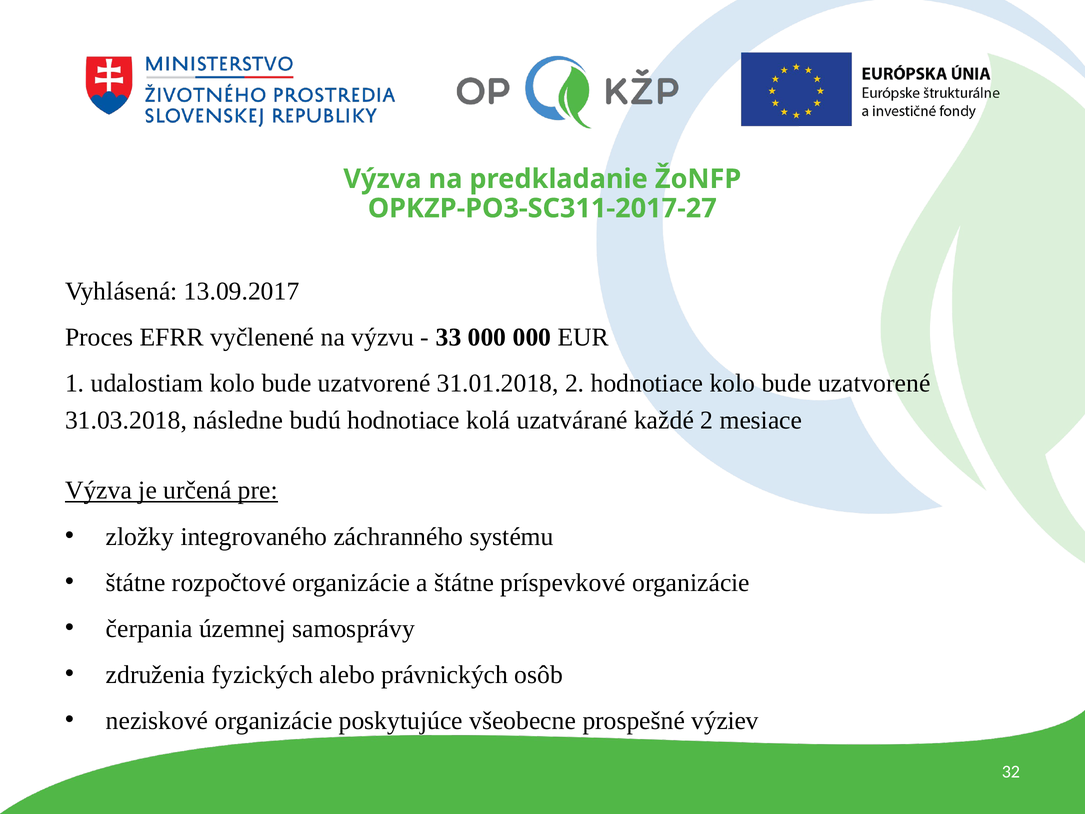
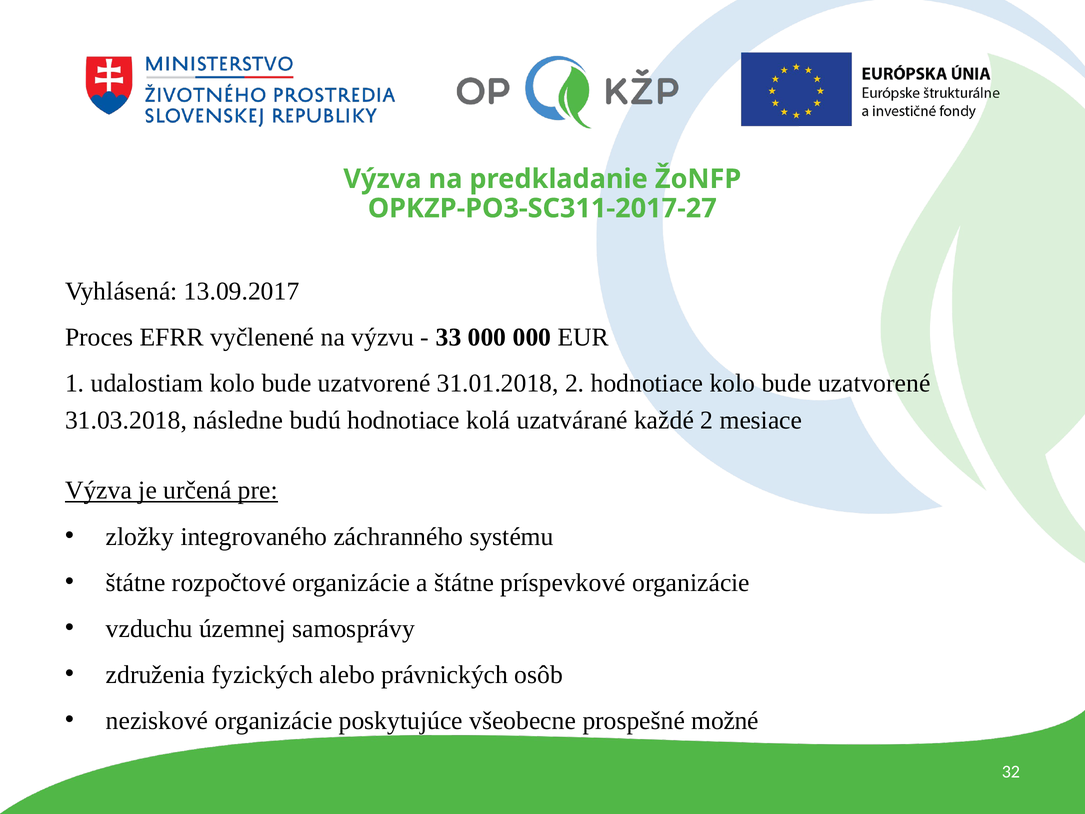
čerpania: čerpania -> vzduchu
výziev: výziev -> možné
